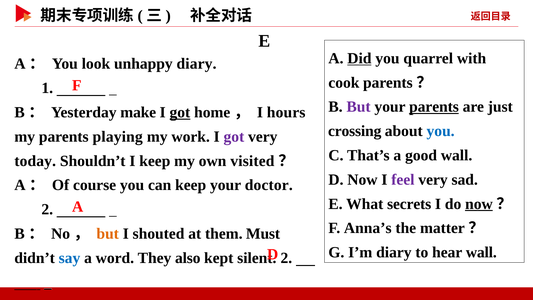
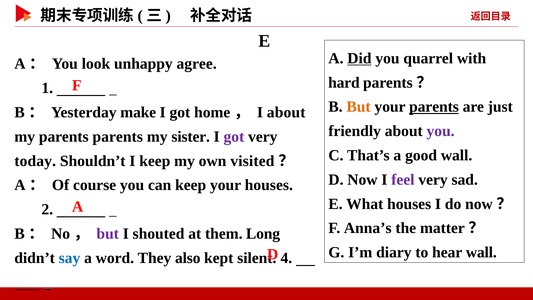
unhappy diary: diary -> agree
cook: cook -> hard
But at (359, 107) colour: purple -> orange
got at (180, 112) underline: present -> none
I hours: hours -> about
crossing: crossing -> friendly
you at (441, 131) colour: blue -> purple
parents playing: playing -> parents
work: work -> sister
your doctor: doctor -> houses
What secrets: secrets -> houses
now at (479, 204) underline: present -> none
but at (108, 234) colour: orange -> purple
Must: Must -> Long
2 at (286, 258): 2 -> 4
